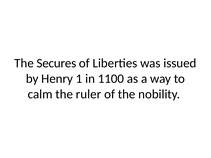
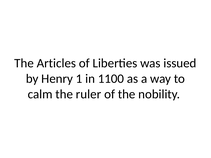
Secures: Secures -> Articles
